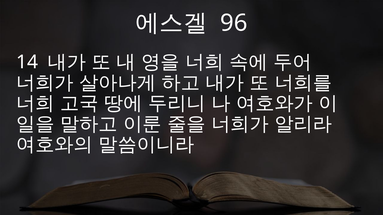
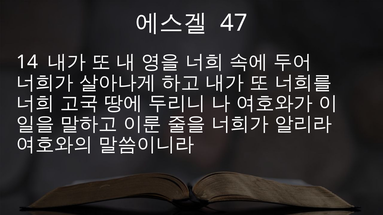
96: 96 -> 47
